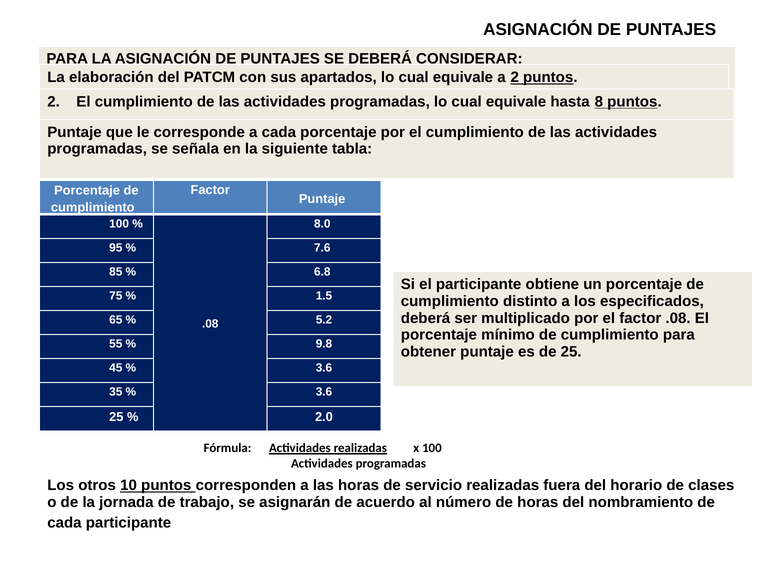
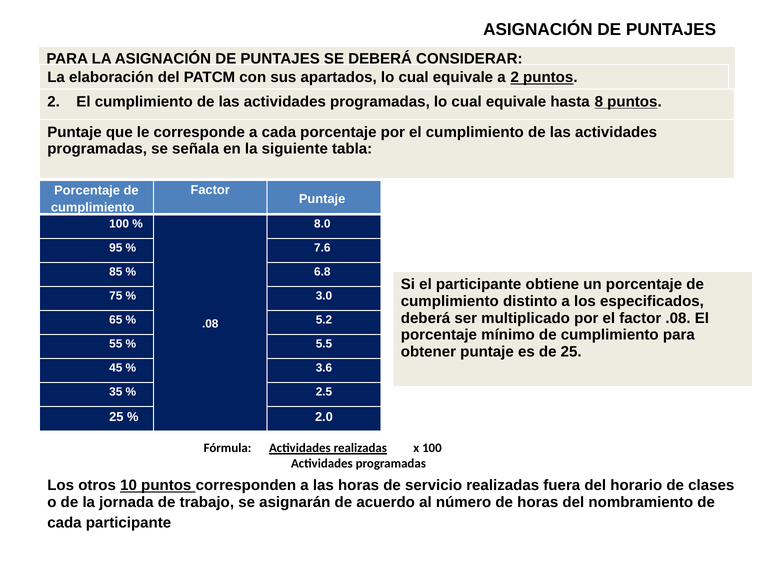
1.5: 1.5 -> 3.0
9.8: 9.8 -> 5.5
3.6 at (324, 392): 3.6 -> 2.5
